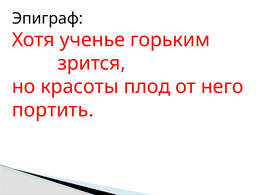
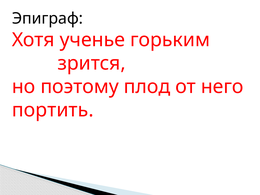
красоты: красоты -> поэтому
